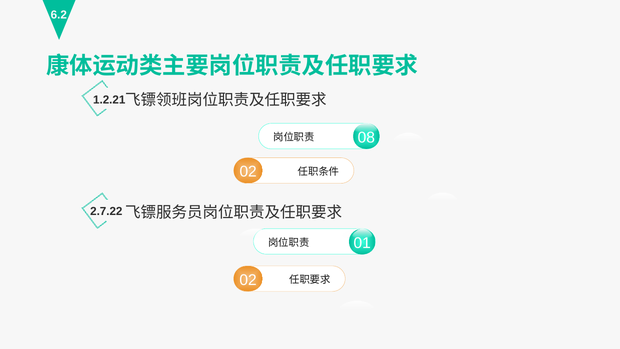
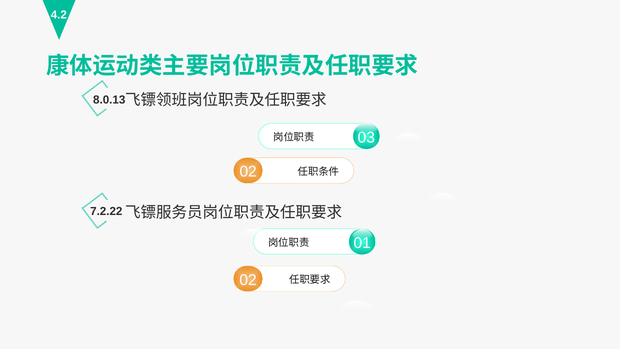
6.2: 6.2 -> 4.2
1.2.21: 1.2.21 -> 8.0.13
08: 08 -> 03
2.7.22: 2.7.22 -> 7.2.22
